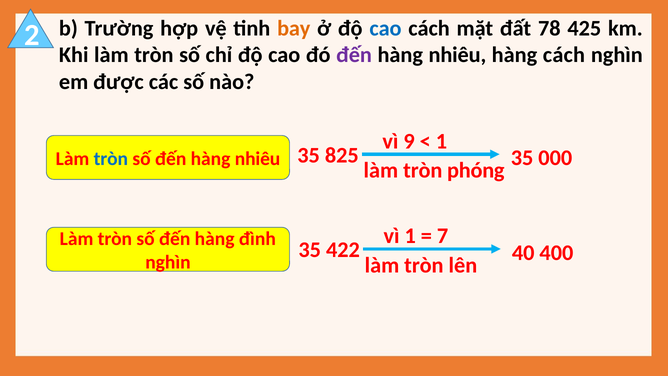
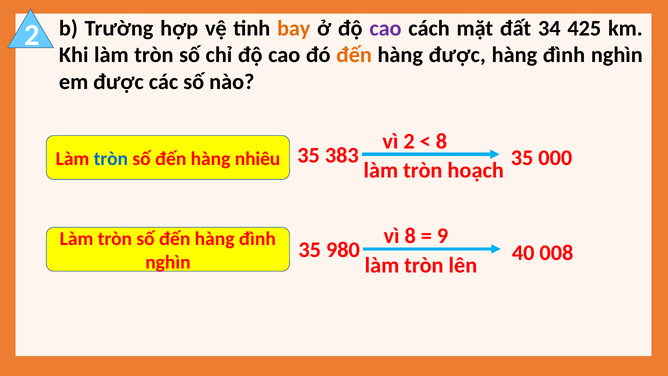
cao at (385, 28) colour: blue -> purple
78: 78 -> 34
đến at (354, 55) colour: purple -> orange
nhiêu at (457, 55): nhiêu -> được
cách at (564, 55): cách -> đình
vì 9: 9 -> 2
1 at (441, 141): 1 -> 8
825: 825 -> 383
phóng: phóng -> hoạch
vì 1: 1 -> 8
7: 7 -> 9
422: 422 -> 980
400: 400 -> 008
